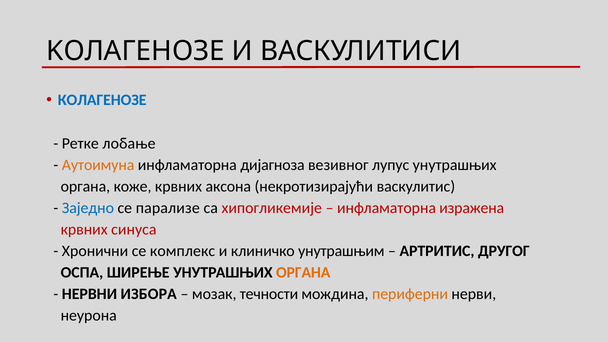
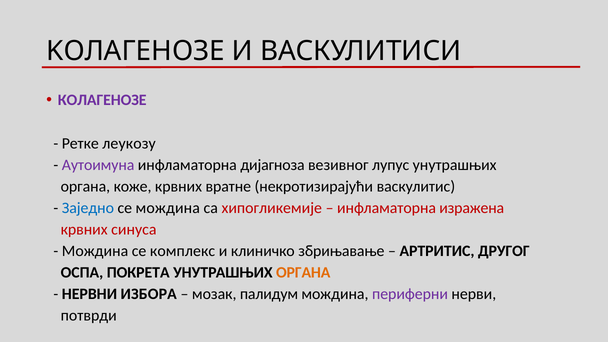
КОЛАГЕНОЗЕ colour: blue -> purple
лобање: лобање -> леукозу
Аутоимуна colour: orange -> purple
аксона: аксона -> вратне
се парализе: парализе -> мождина
Хронични at (95, 251): Хронични -> Мождина
унутрашњим: унутрашњим -> збрињавање
ШИРЕЊЕ: ШИРЕЊЕ -> ПОКРЕТА
течности: течности -> палидум
периферни colour: orange -> purple
неурона: неурона -> потврди
